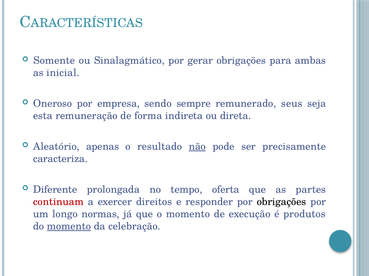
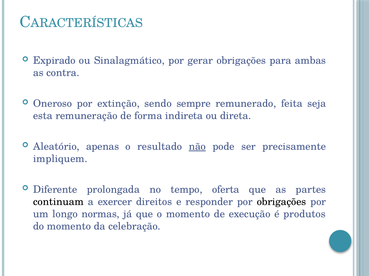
Somente: Somente -> Expirado
inicial: inicial -> contra
empresa: empresa -> extinção
seus: seus -> feita
caracteriza: caracteriza -> impliquem
continuam colour: red -> black
momento at (69, 227) underline: present -> none
